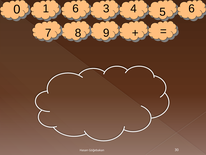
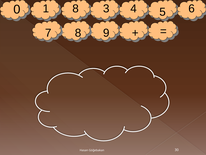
1 6: 6 -> 8
